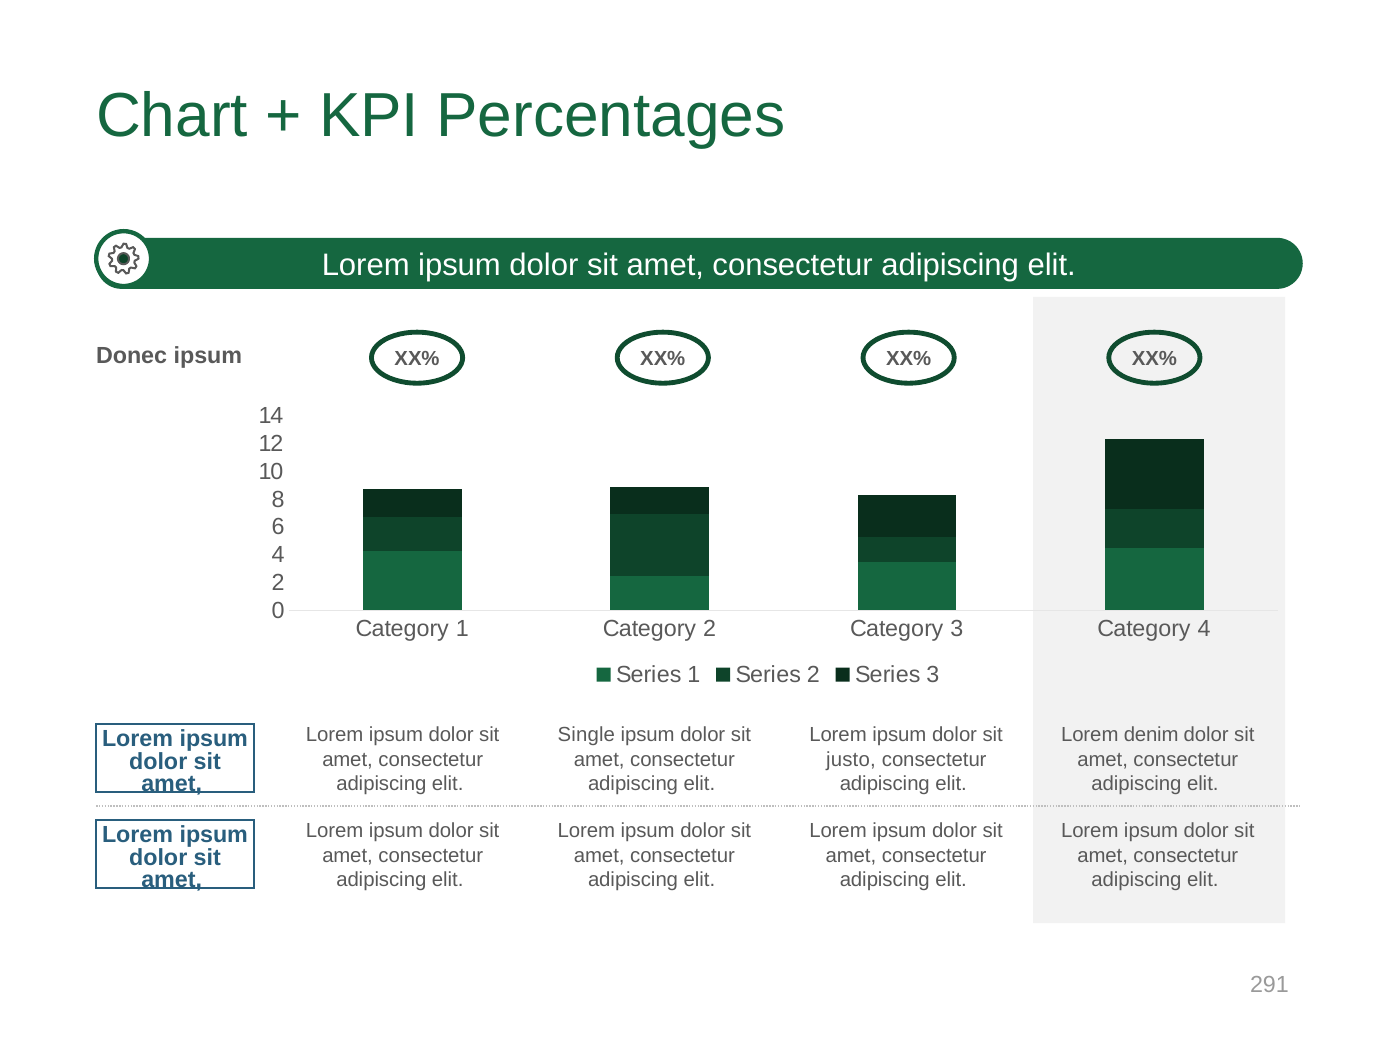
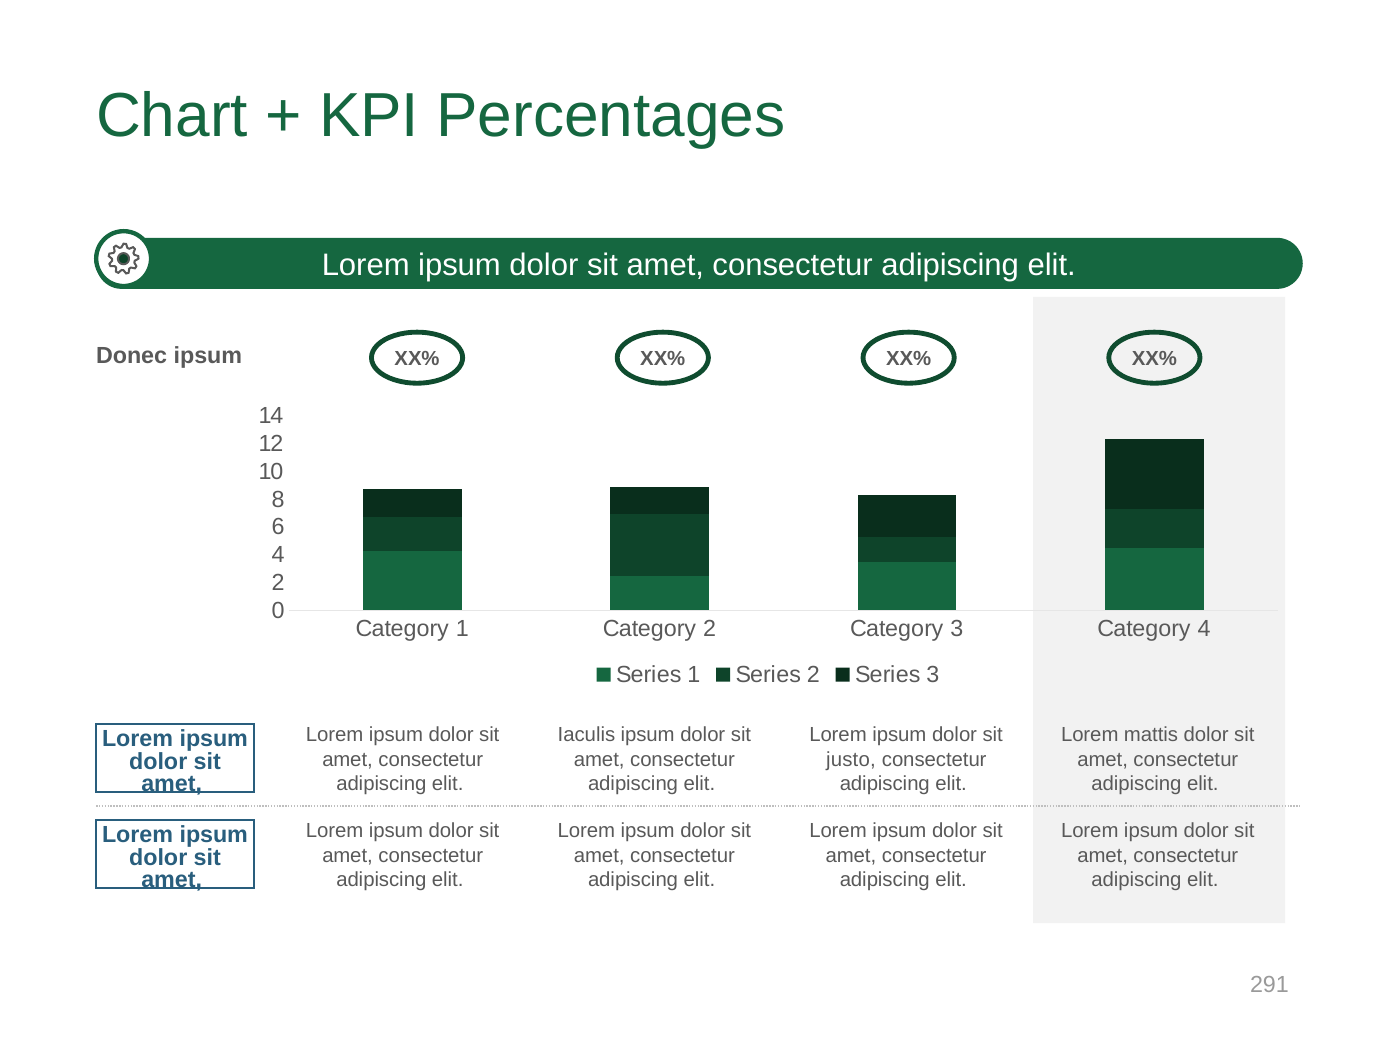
Single: Single -> Iaculis
denim: denim -> mattis
